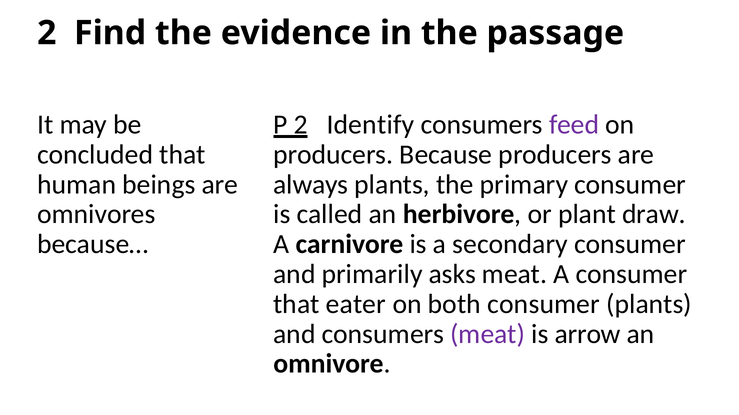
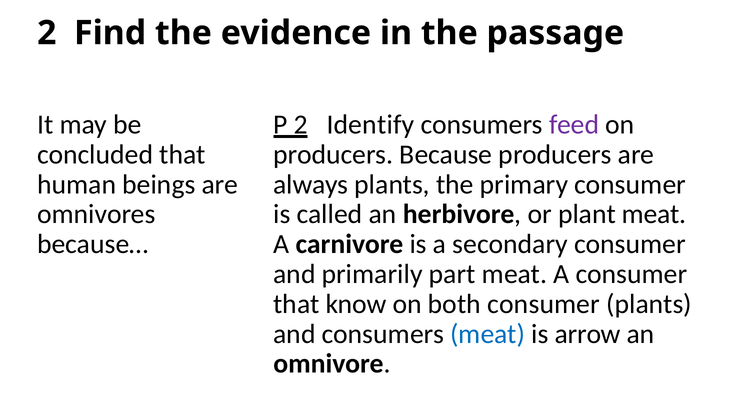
plant draw: draw -> meat
asks: asks -> part
eater: eater -> know
meat at (488, 334) colour: purple -> blue
